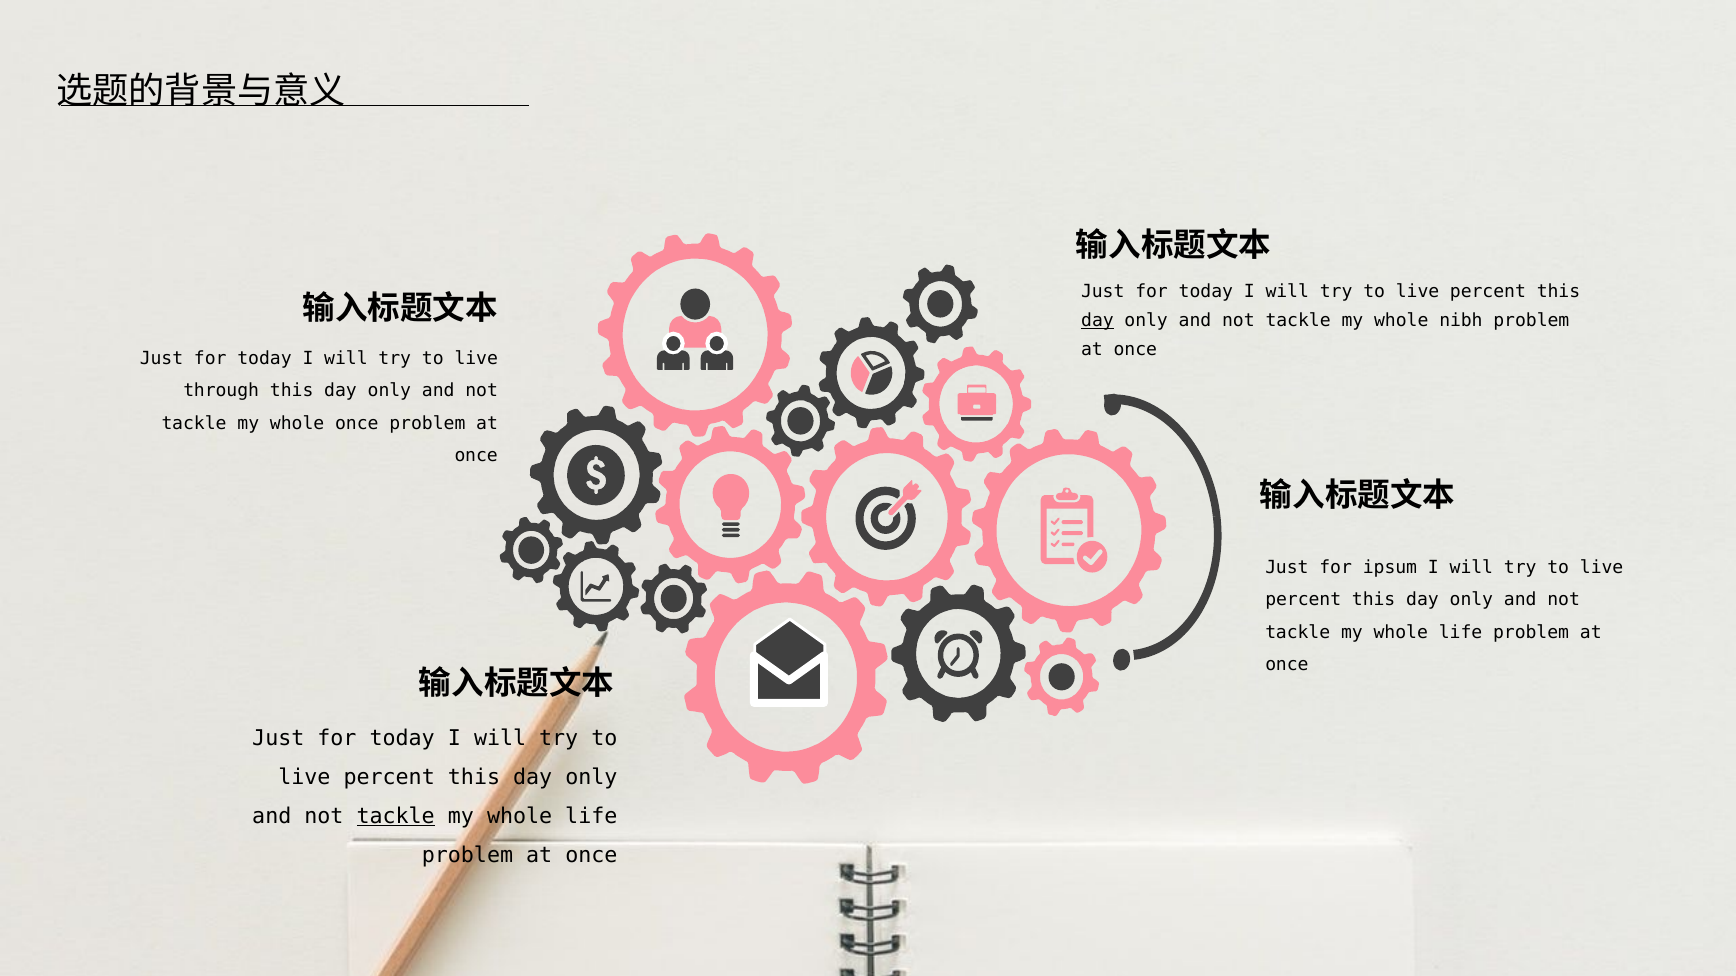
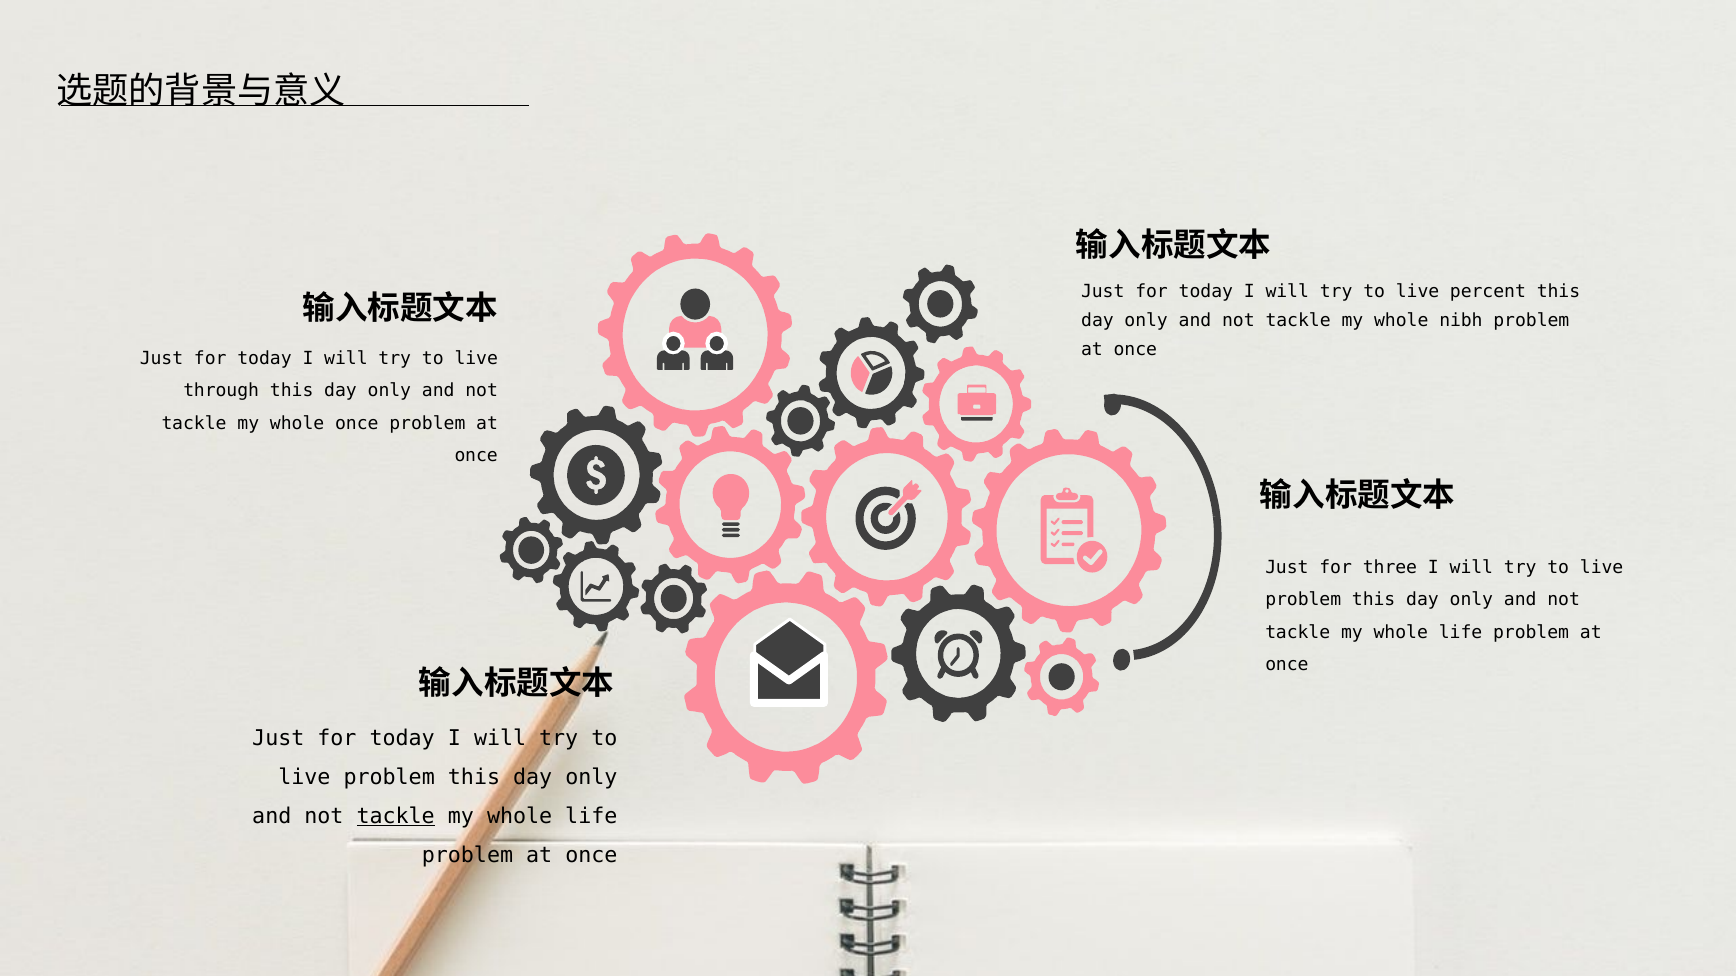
day at (1097, 321) underline: present -> none
ipsum: ipsum -> three
percent at (1303, 600): percent -> problem
percent at (389, 778): percent -> problem
